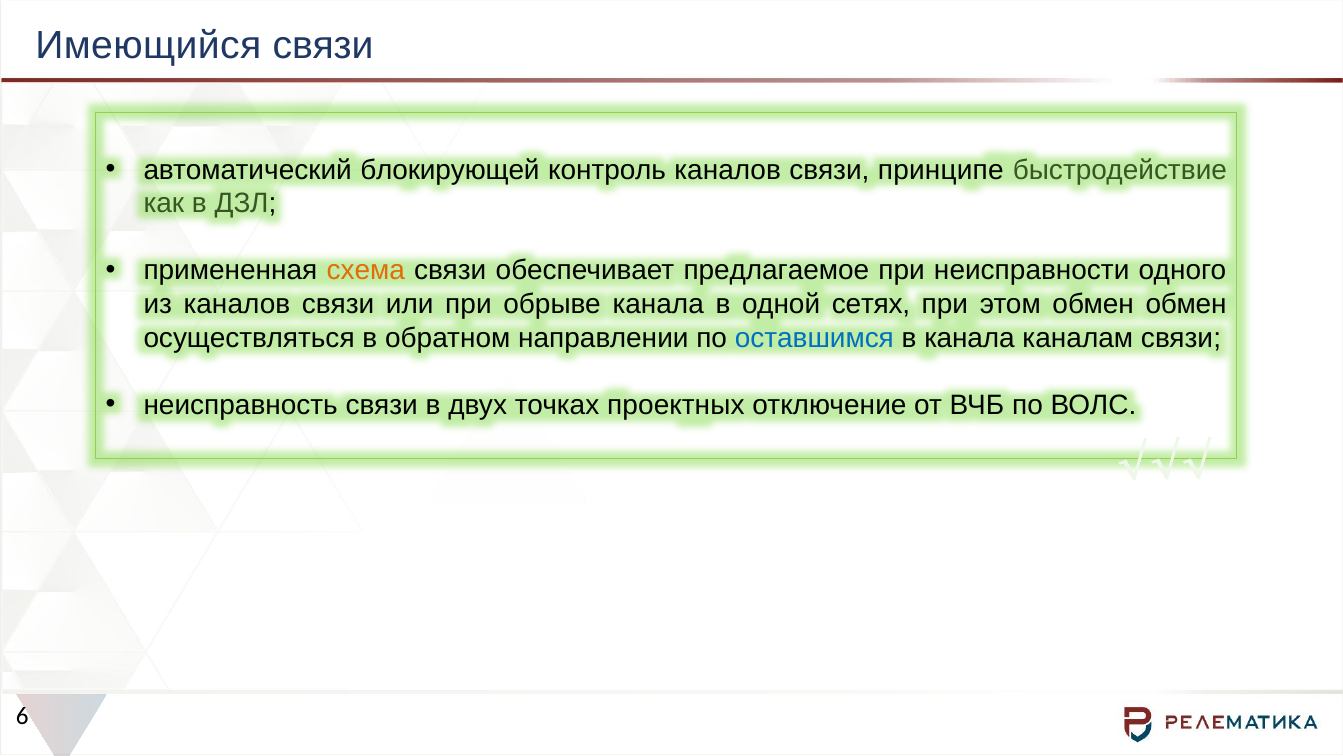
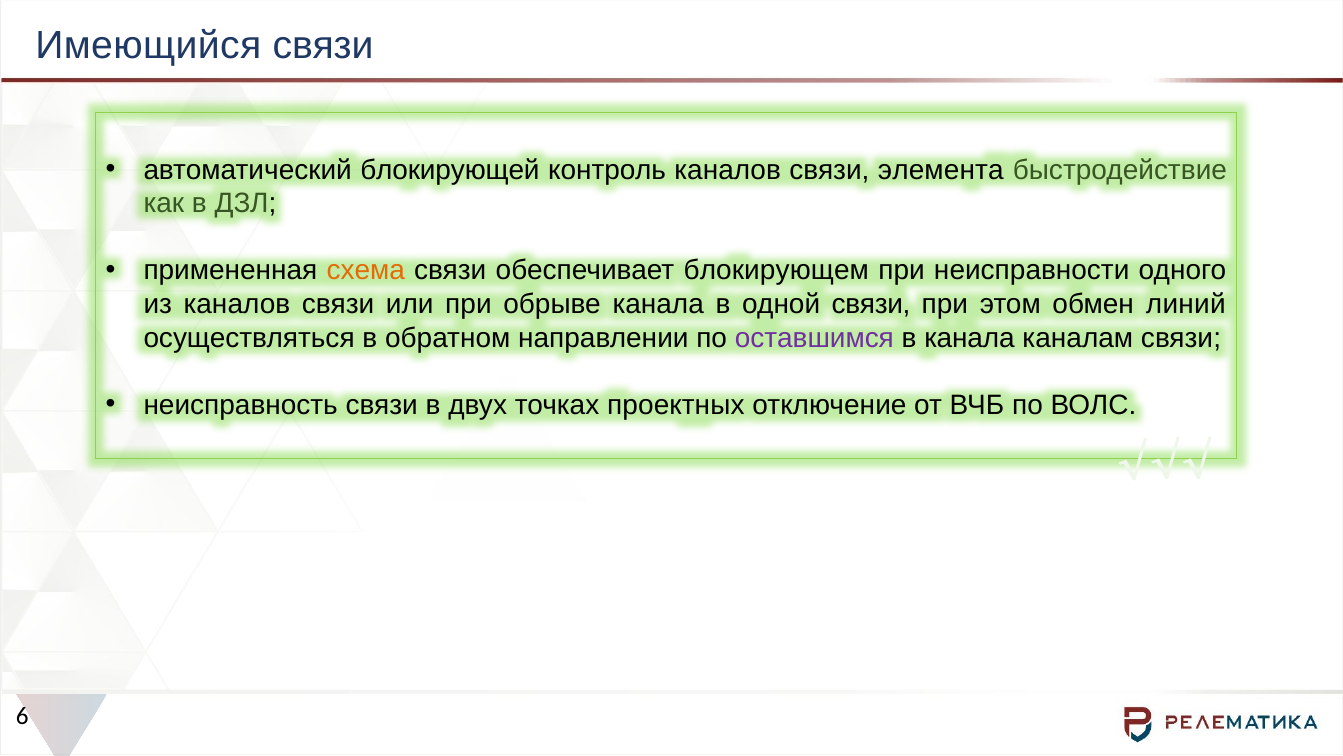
принципе: принципе -> элемента
предлагаемое: предлагаемое -> блокирующем
одной сетях: сетях -> связи
обмен обмен: обмен -> линий
оставшимся colour: blue -> purple
